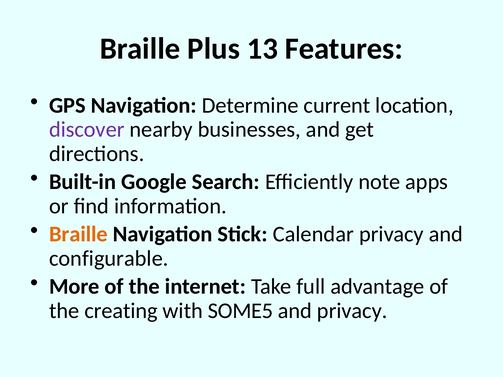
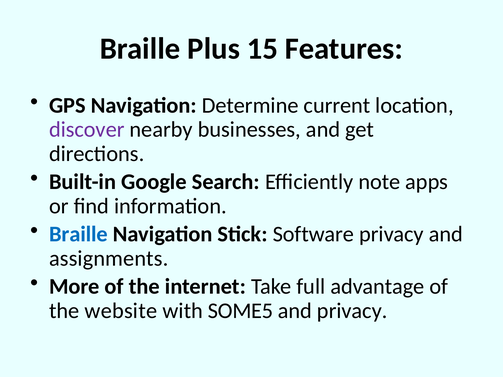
13: 13 -> 15
Braille at (78, 234) colour: orange -> blue
Calendar: Calendar -> Software
configurable: configurable -> assignments
creating: creating -> website
